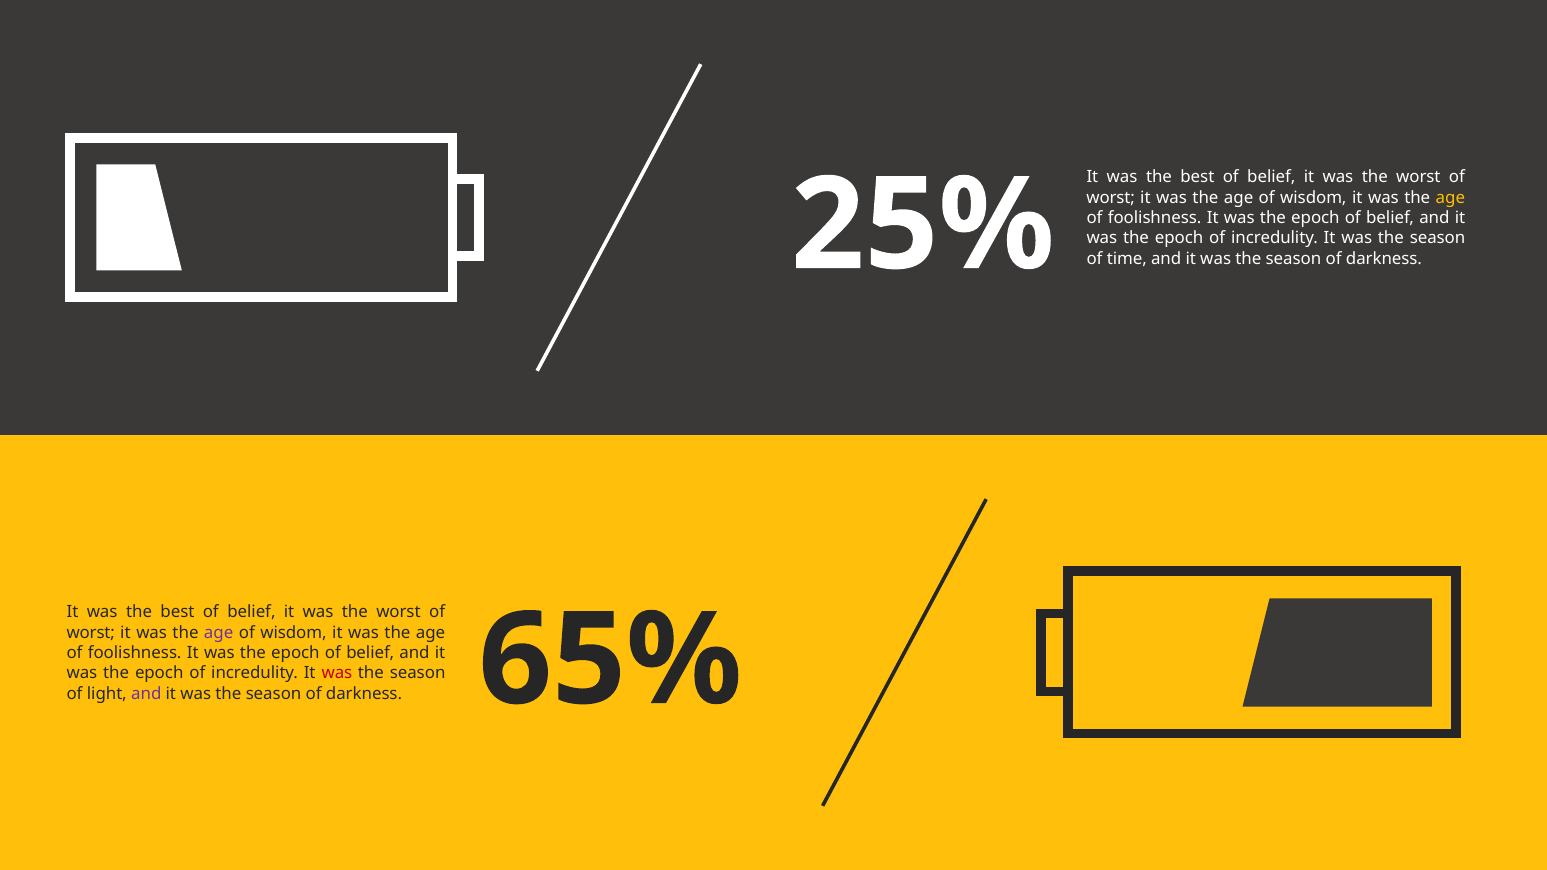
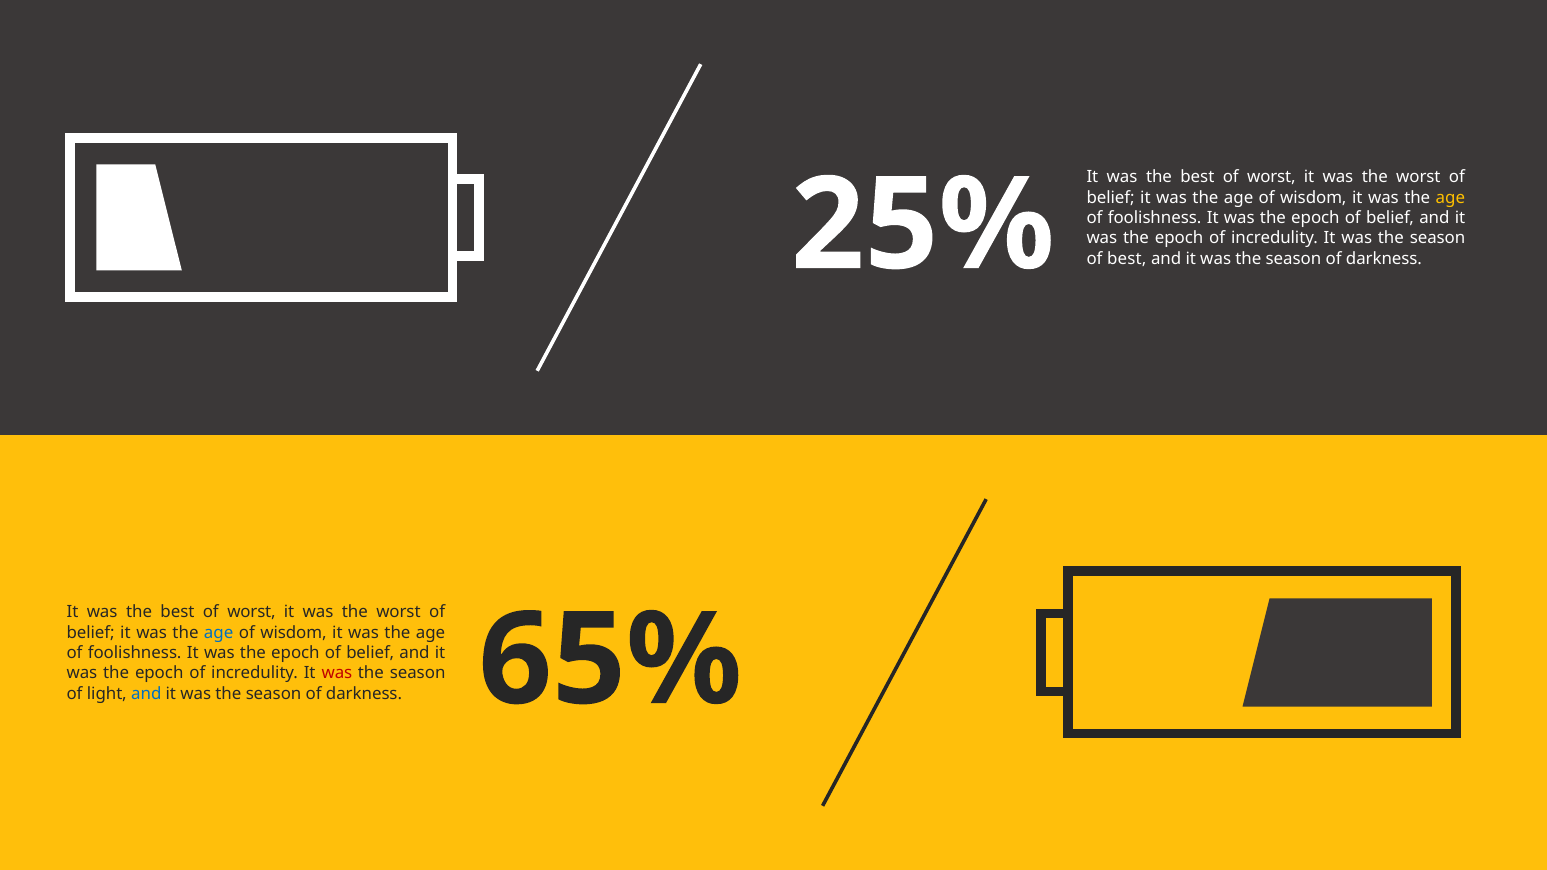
belief at (1271, 177): belief -> worst
worst at (1111, 198): worst -> belief
of time: time -> best
belief at (251, 613): belief -> worst
worst at (91, 633): worst -> belief
age at (219, 633) colour: purple -> blue
and at (146, 694) colour: purple -> blue
